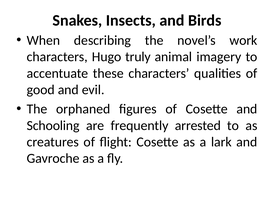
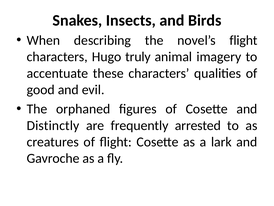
novel’s work: work -> flight
Schooling: Schooling -> Distinctly
